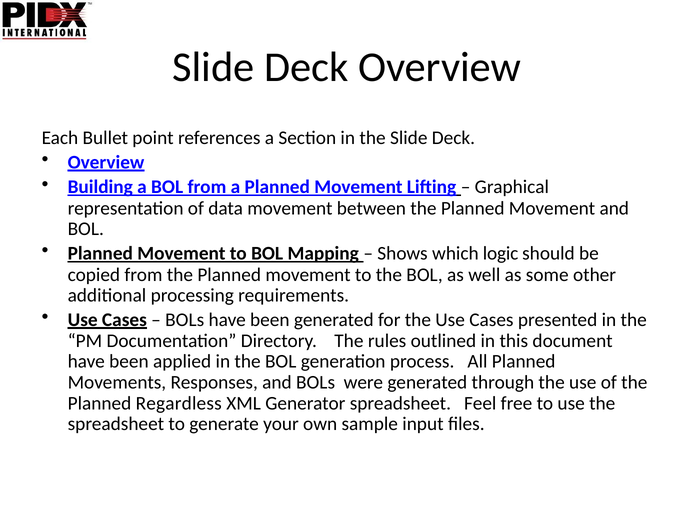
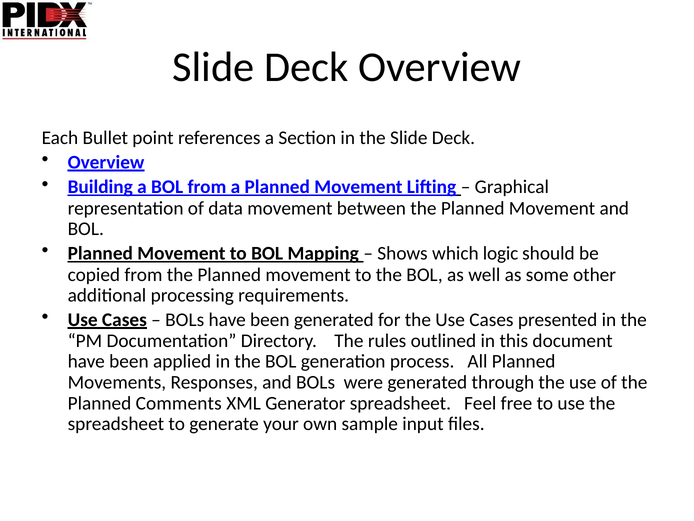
Regardless: Regardless -> Comments
